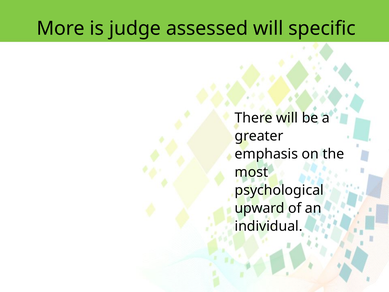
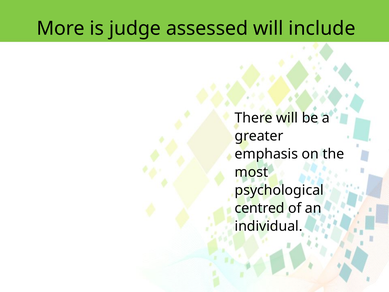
specific: specific -> include
upward: upward -> centred
